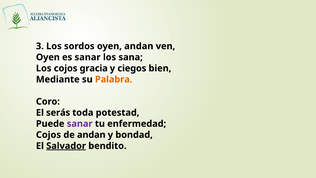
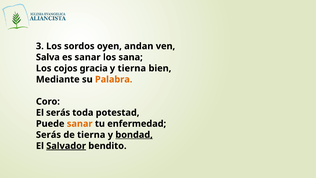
Oyen at (48, 57): Oyen -> Salva
y ciegos: ciegos -> tierna
sanar at (80, 124) colour: purple -> orange
Cojos at (48, 135): Cojos -> Serás
de andan: andan -> tierna
bondad underline: none -> present
